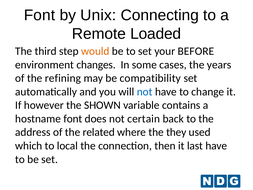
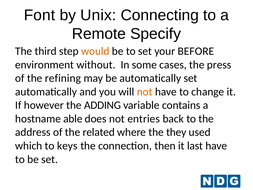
Loaded: Loaded -> Specify
changes: changes -> without
years: years -> press
be compatibility: compatibility -> automatically
not at (145, 92) colour: blue -> orange
SHOWN: SHOWN -> ADDING
hostname font: font -> able
certain: certain -> entries
local: local -> keys
